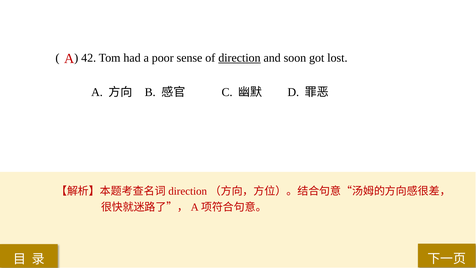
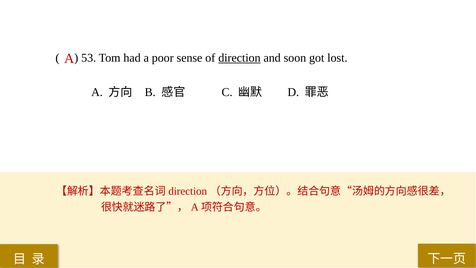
42: 42 -> 53
